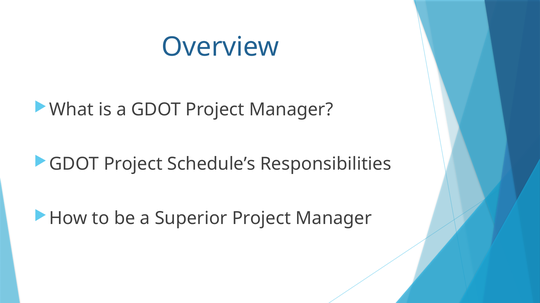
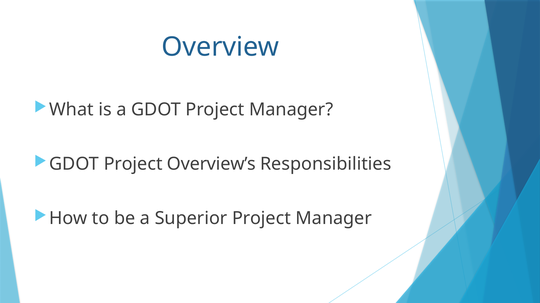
Schedule’s: Schedule’s -> Overview’s
